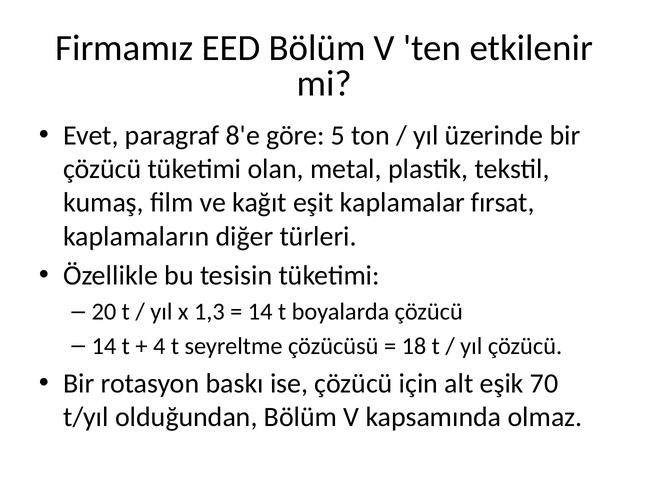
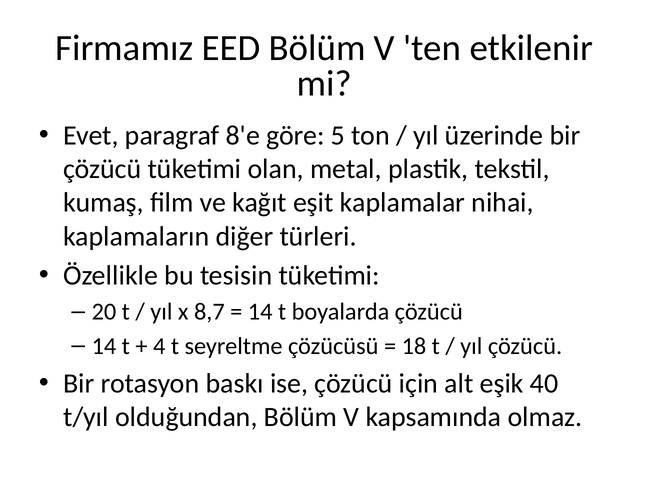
fırsat: fırsat -> nihai
1,3: 1,3 -> 8,7
70: 70 -> 40
